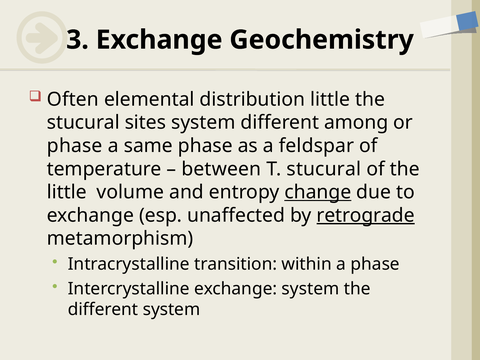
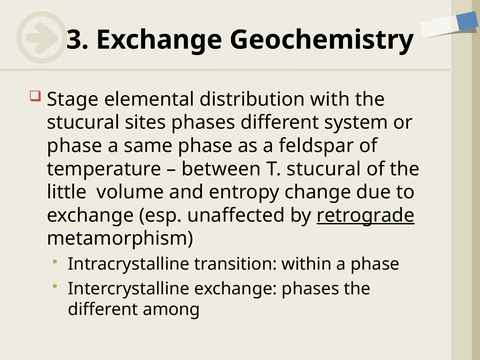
Often: Often -> Stage
distribution little: little -> with
sites system: system -> phases
among: among -> system
change underline: present -> none
exchange system: system -> phases
different system: system -> among
